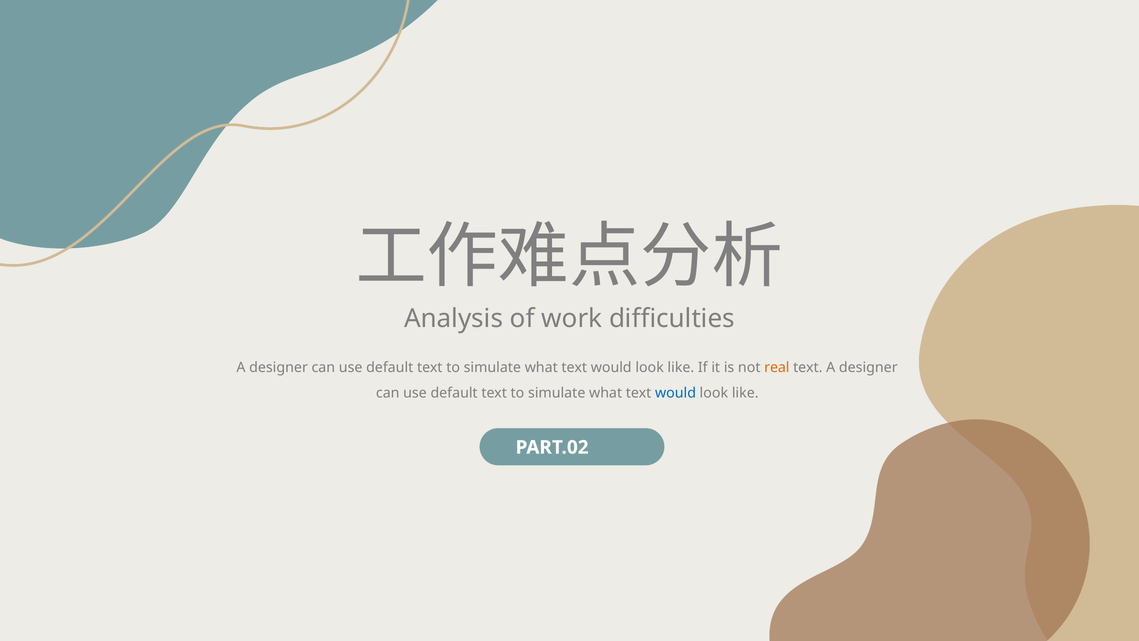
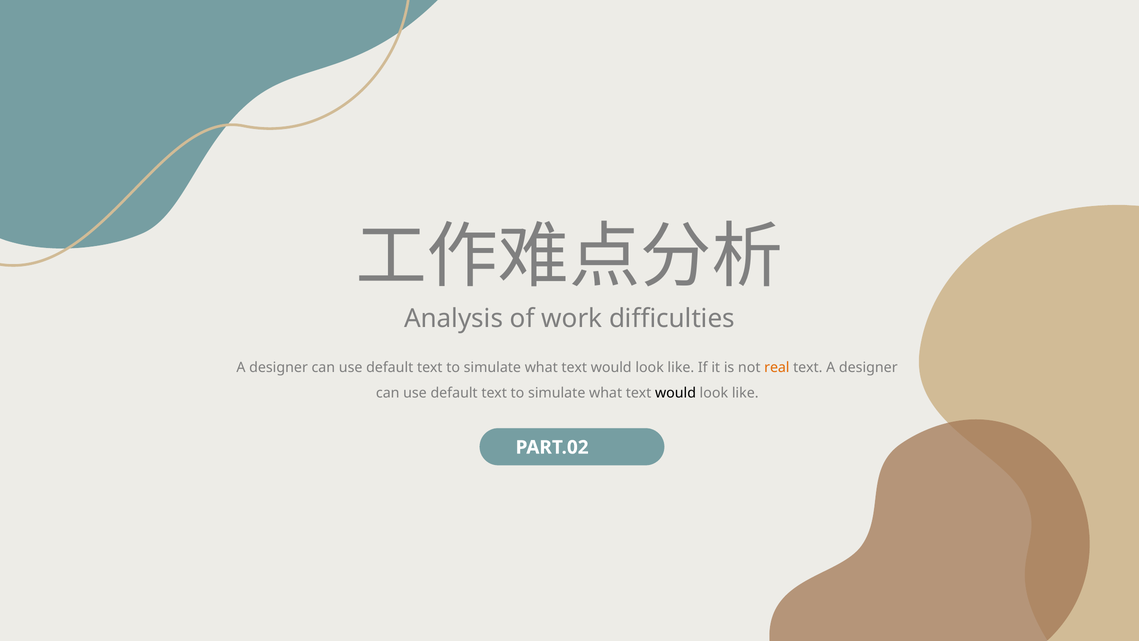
would at (676, 393) colour: blue -> black
